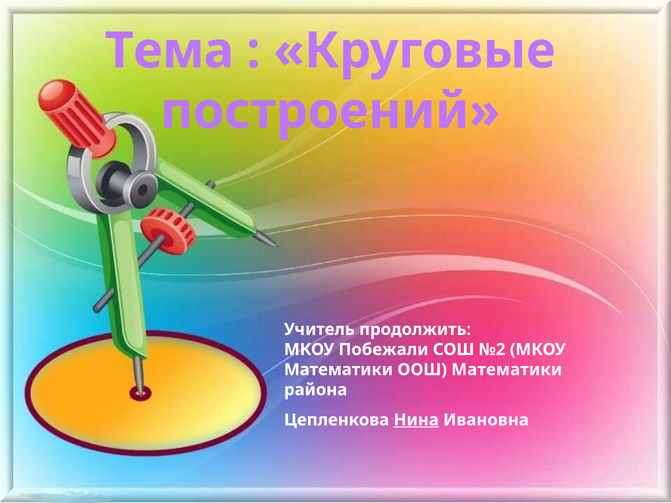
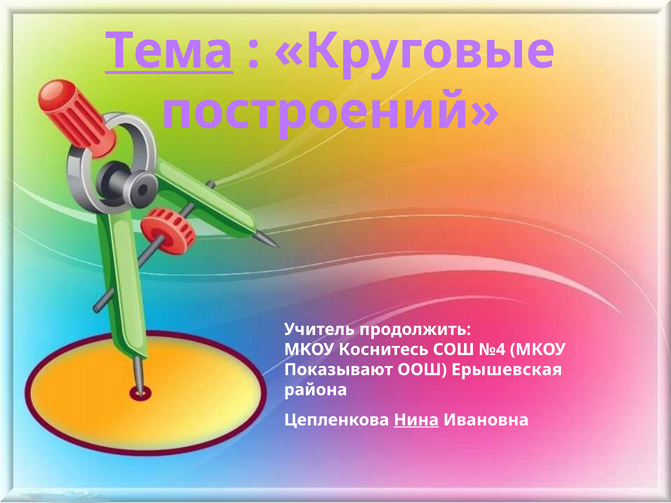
Тема underline: none -> present
Побежали: Побежали -> Коснитесь
№2: №2 -> №4
Математики at (338, 370): Математики -> Показывают
ООШ Математики: Математики -> Ерышевская
